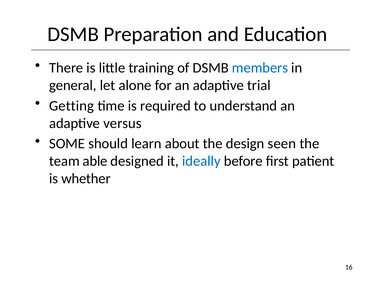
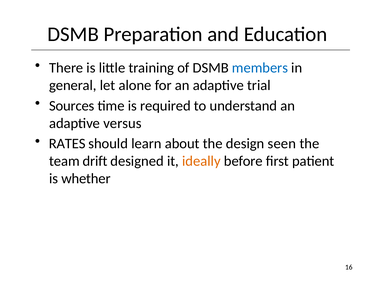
Getting: Getting -> Sources
SOME: SOME -> RATES
able: able -> drift
ideally colour: blue -> orange
